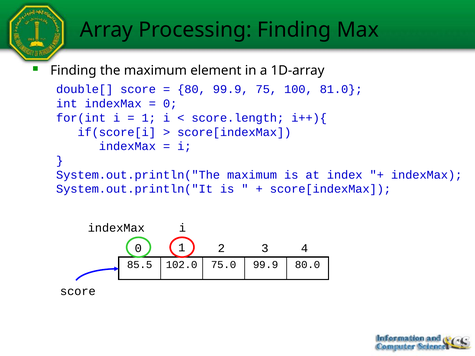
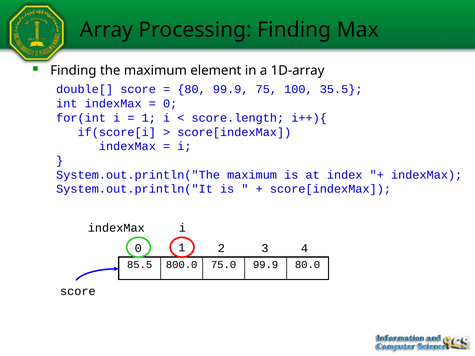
81.0: 81.0 -> 35.5
102.0: 102.0 -> 800.0
